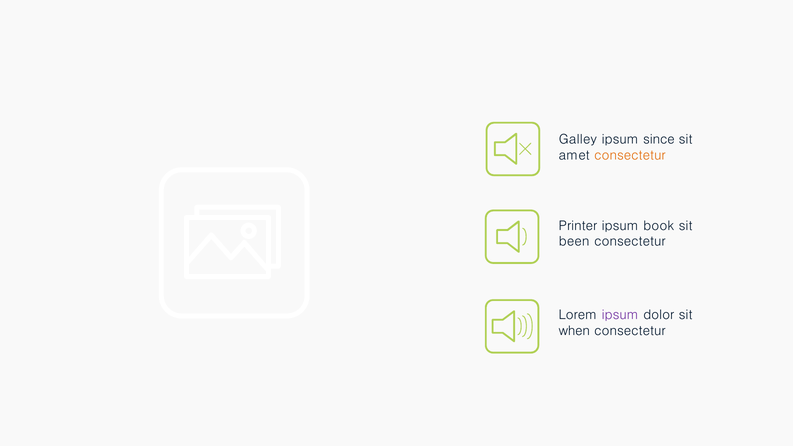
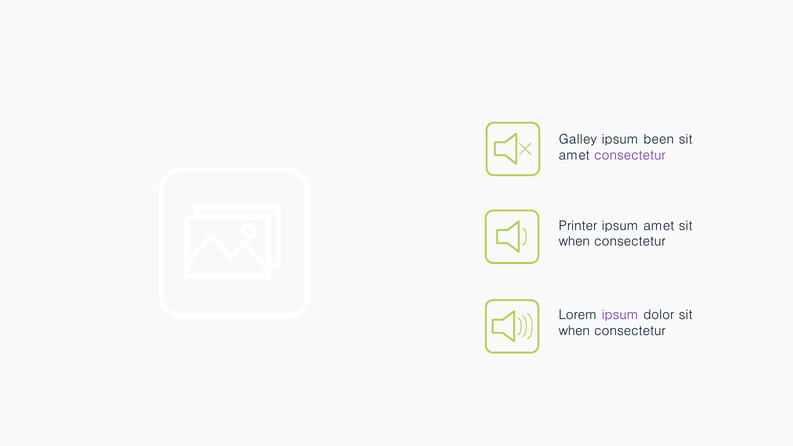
since: since -> been
consectetur at (630, 155) colour: orange -> purple
ipsum book: book -> amet
been at (574, 242): been -> when
